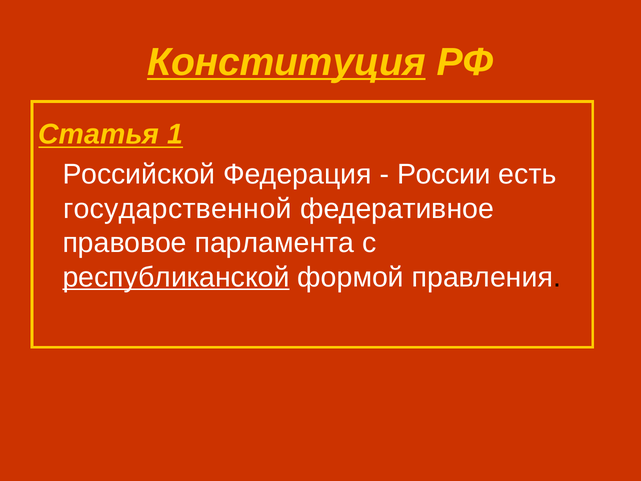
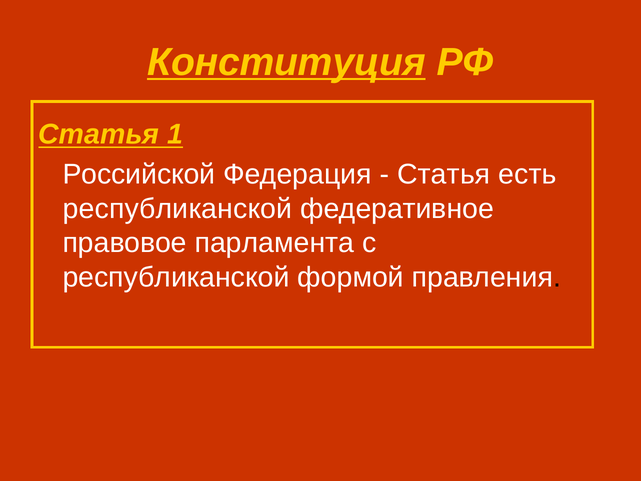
России at (444, 174): России -> Статья
государственной at (177, 209): государственной -> республиканской
республиканской at (176, 277) underline: present -> none
